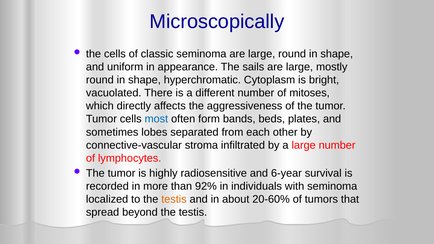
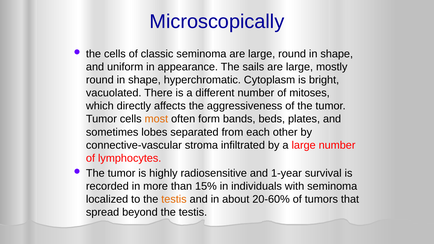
most colour: blue -> orange
6-year: 6-year -> 1-year
92%: 92% -> 15%
